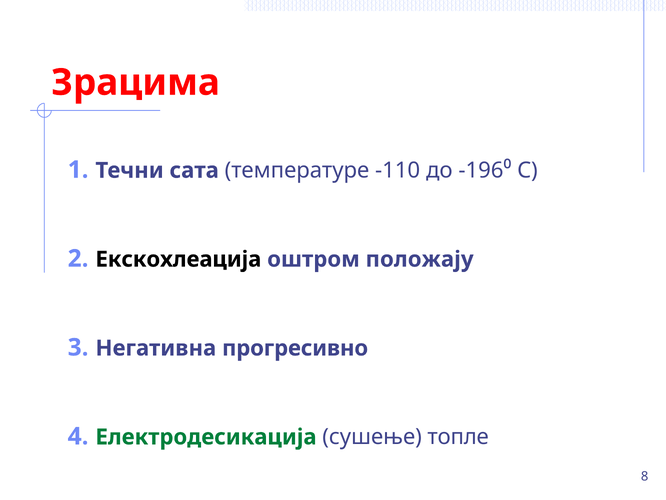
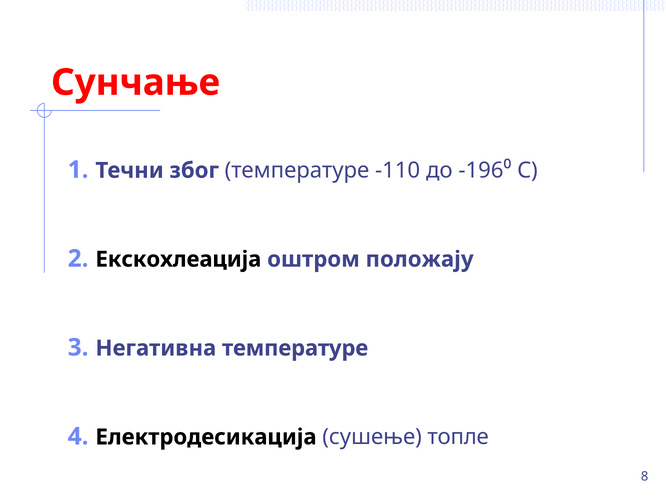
Зрацима: Зрацима -> Сунчање
сата: сата -> због
Негативна прогресивно: прогресивно -> температуре
Електродесикација colour: green -> black
